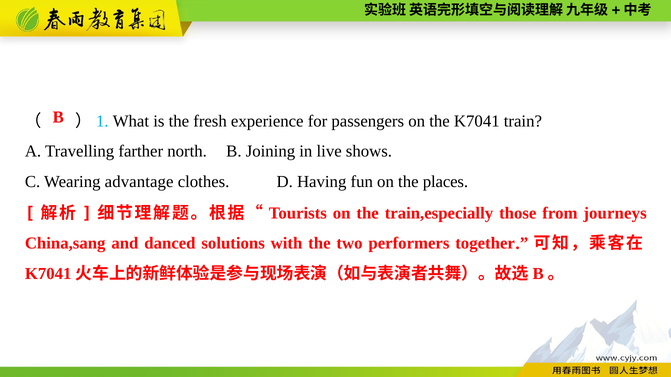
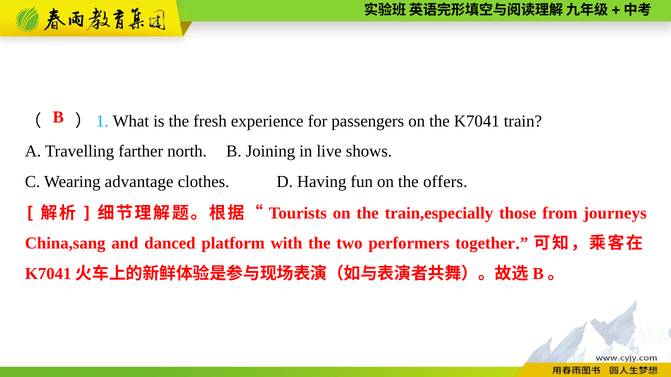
places: places -> offers
solutions: solutions -> platform
